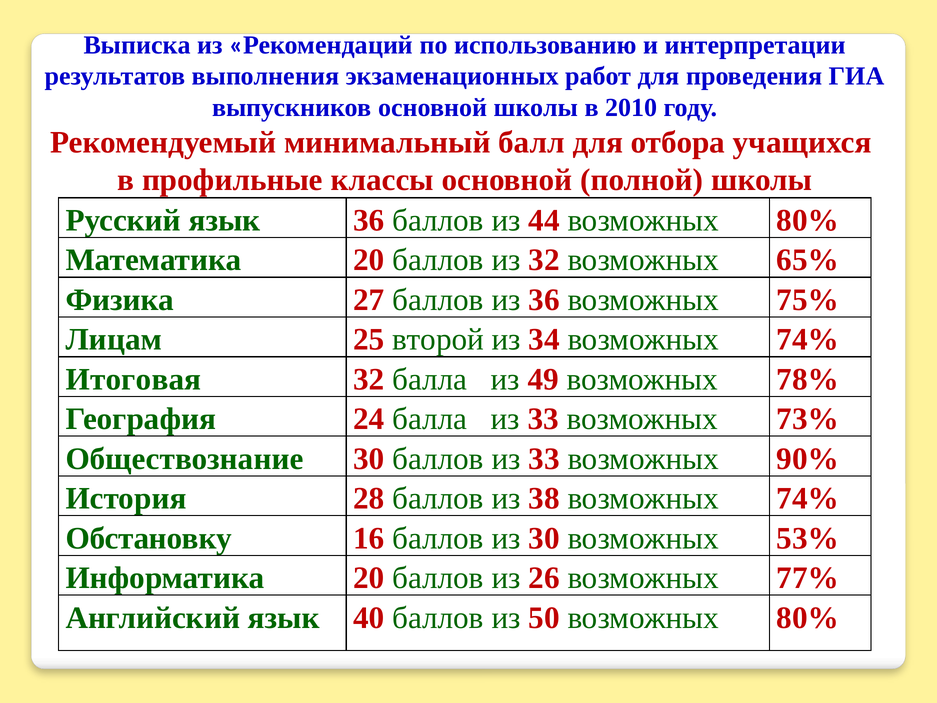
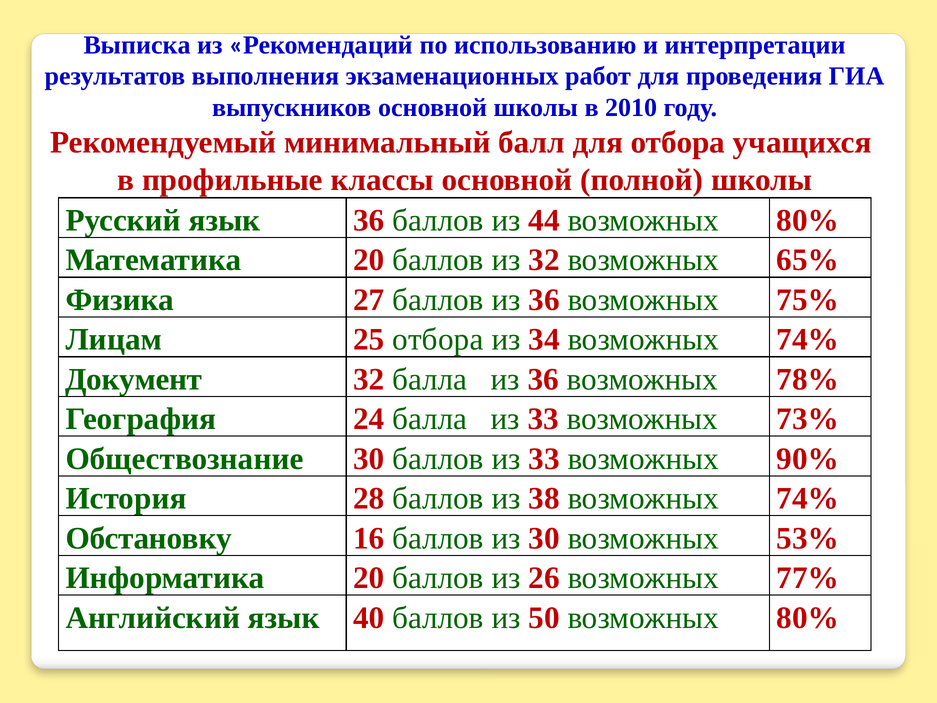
25 второй: второй -> отбора
Итоговая: Итоговая -> Документ
балла из 49: 49 -> 36
